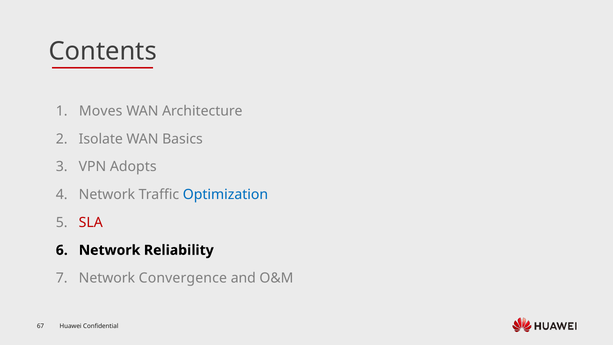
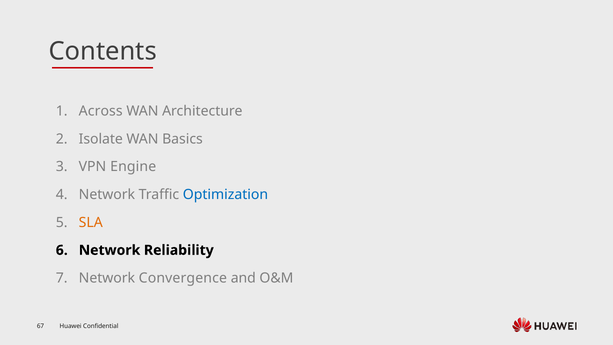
Moves: Moves -> Across
Adopts: Adopts -> Engine
SLA colour: red -> orange
